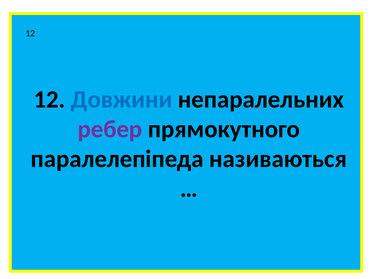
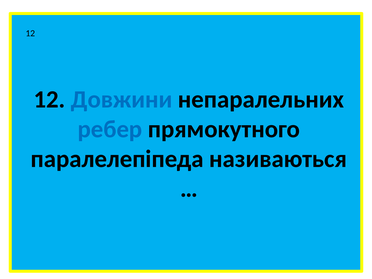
ребер colour: purple -> blue
